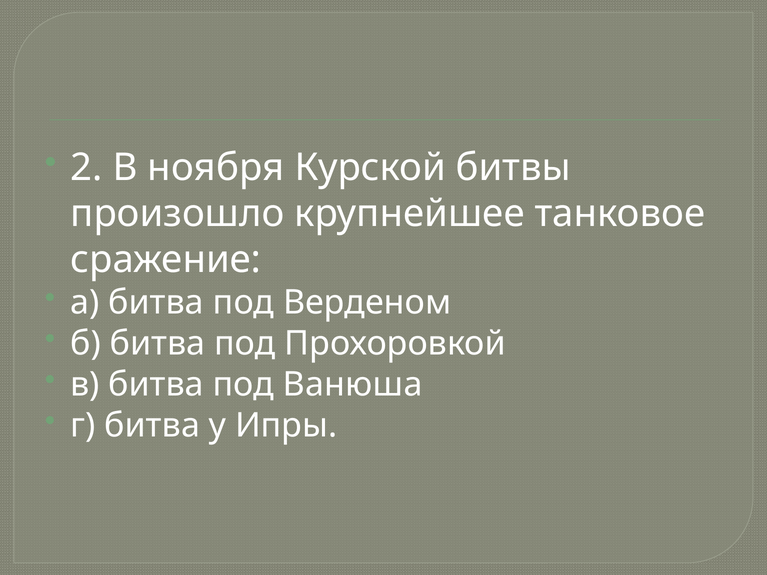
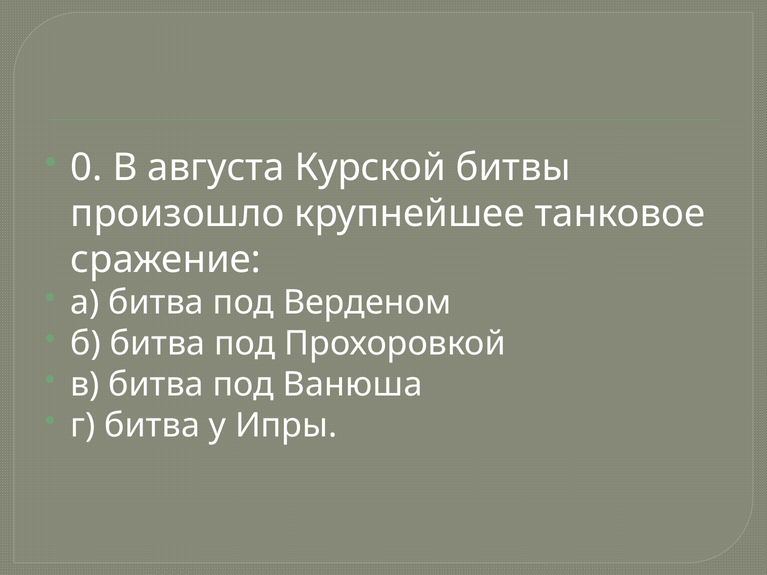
2: 2 -> 0
ноября: ноября -> августа
